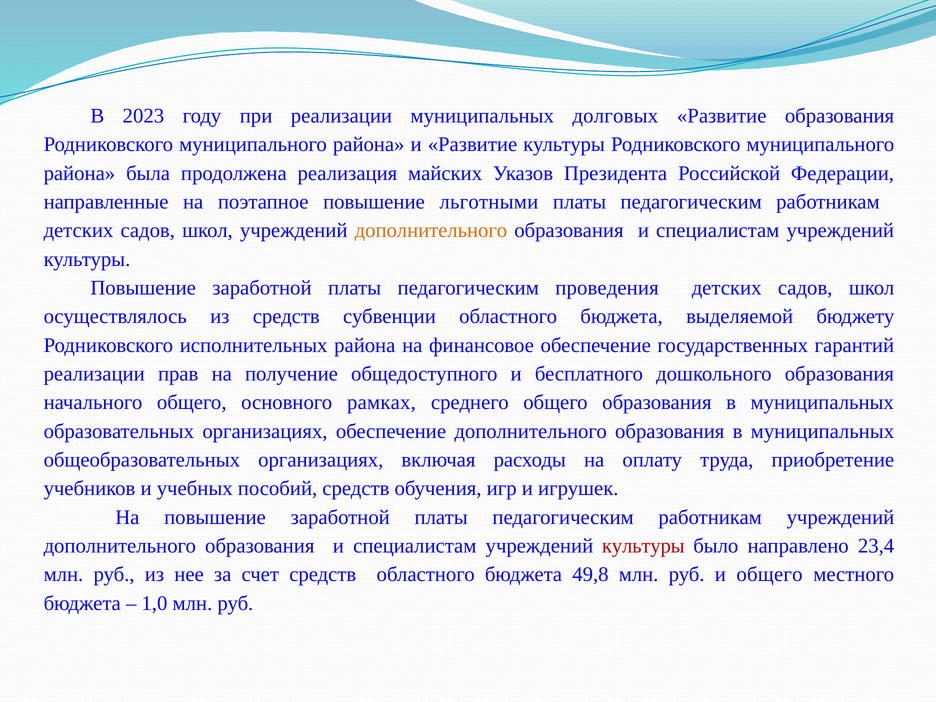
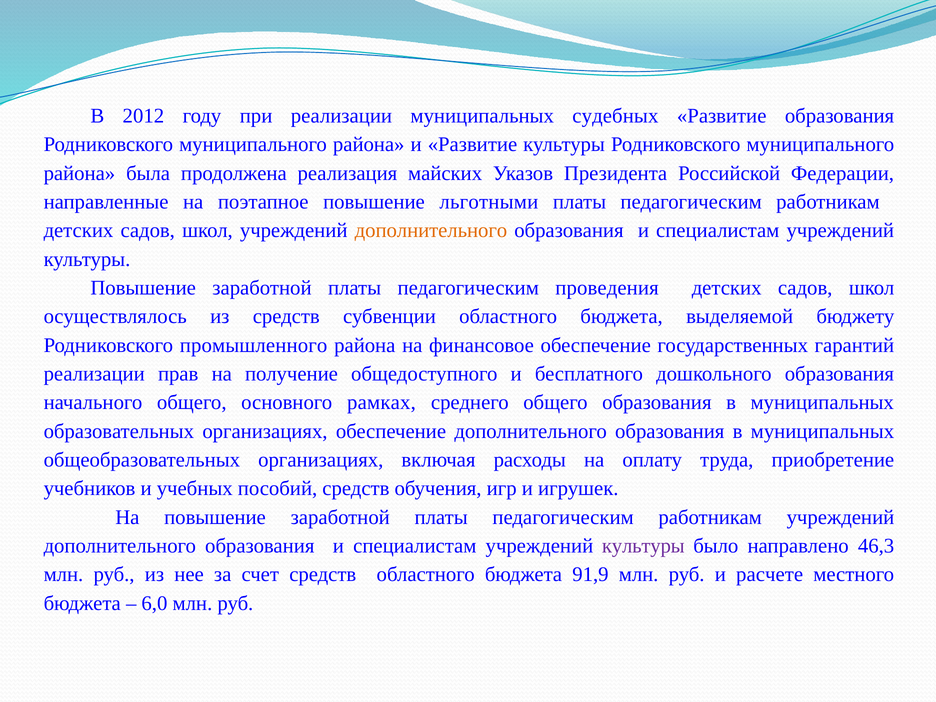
2023: 2023 -> 2012
долговых: долговых -> судебных
исполнительных: исполнительных -> промышленного
культуры at (643, 546) colour: red -> purple
23,4: 23,4 -> 46,3
49,8: 49,8 -> 91,9
и общего: общего -> расчете
1,0: 1,0 -> 6,0
